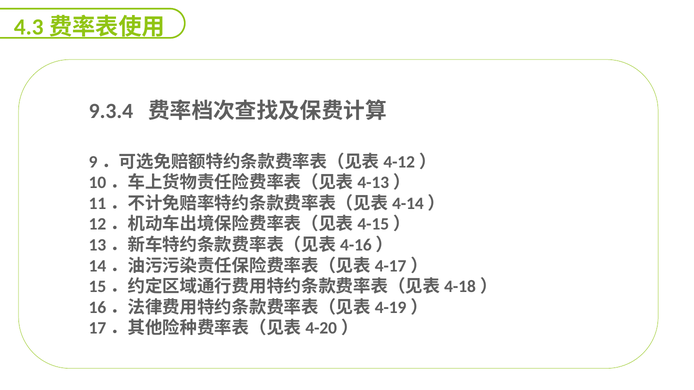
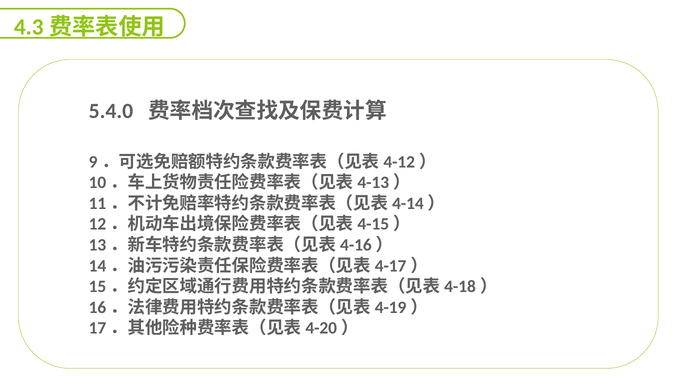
9.3.4: 9.3.4 -> 5.4.0
